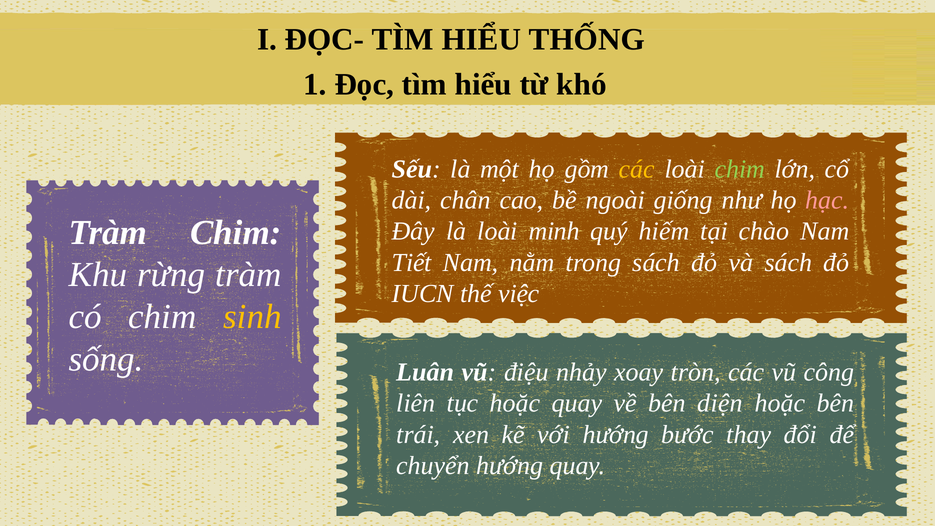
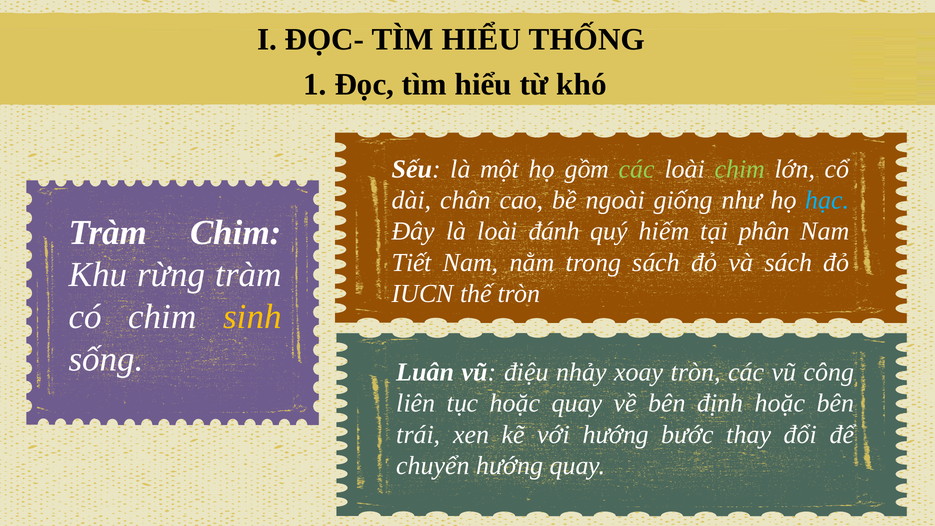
các at (637, 169) colour: yellow -> light green
hạc colour: pink -> light blue
minh: minh -> đánh
chào: chào -> phân
thế việc: việc -> tròn
diện: diện -> định
